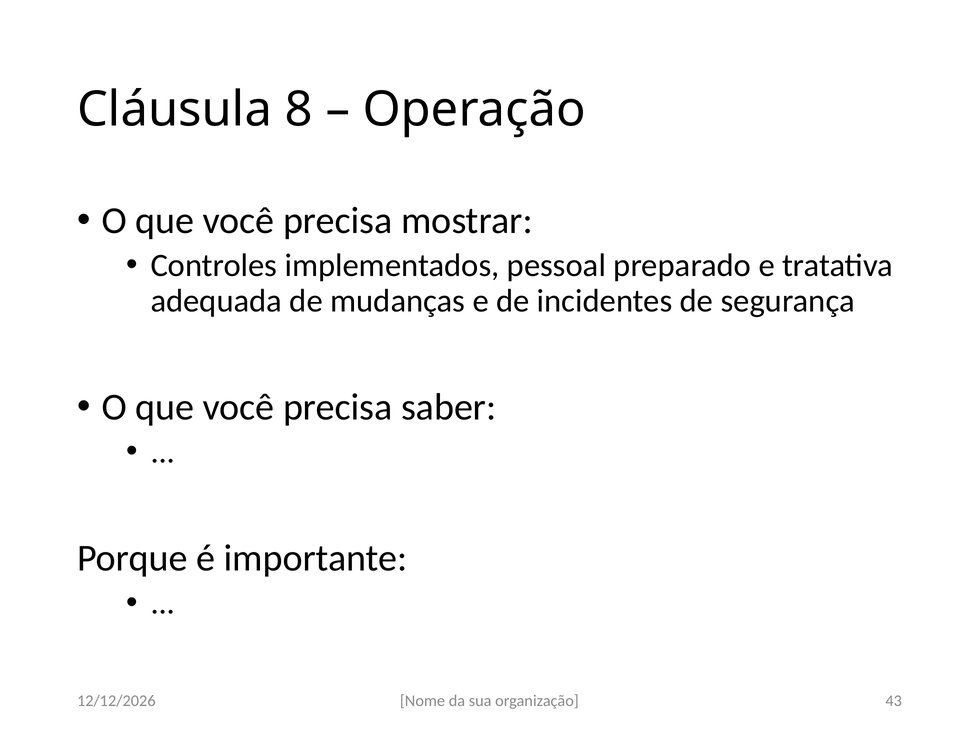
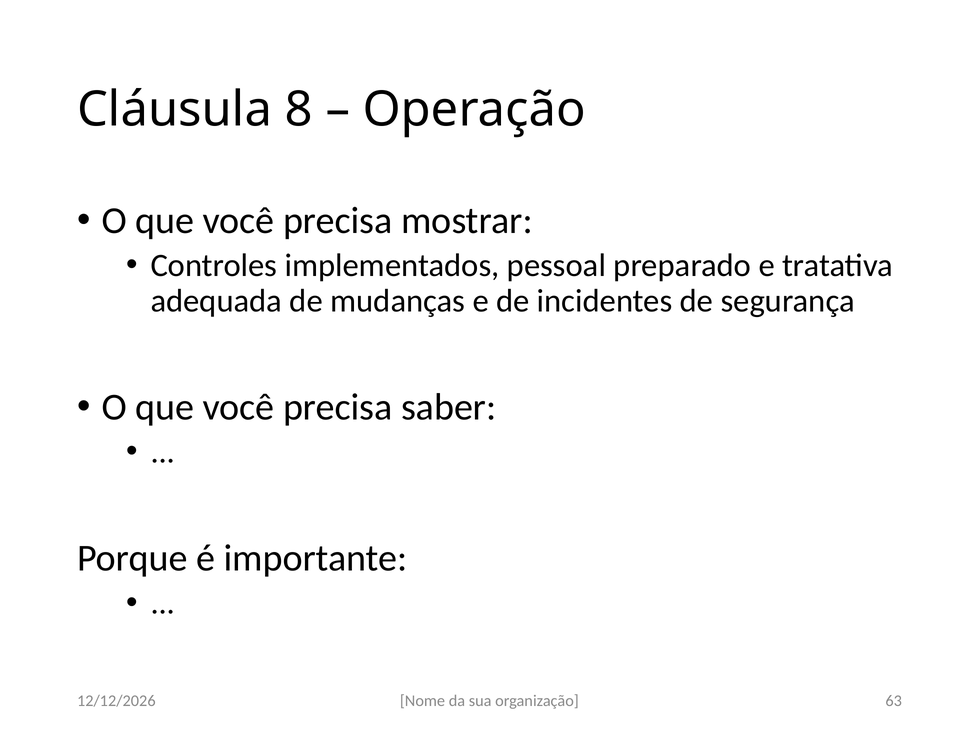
43: 43 -> 63
